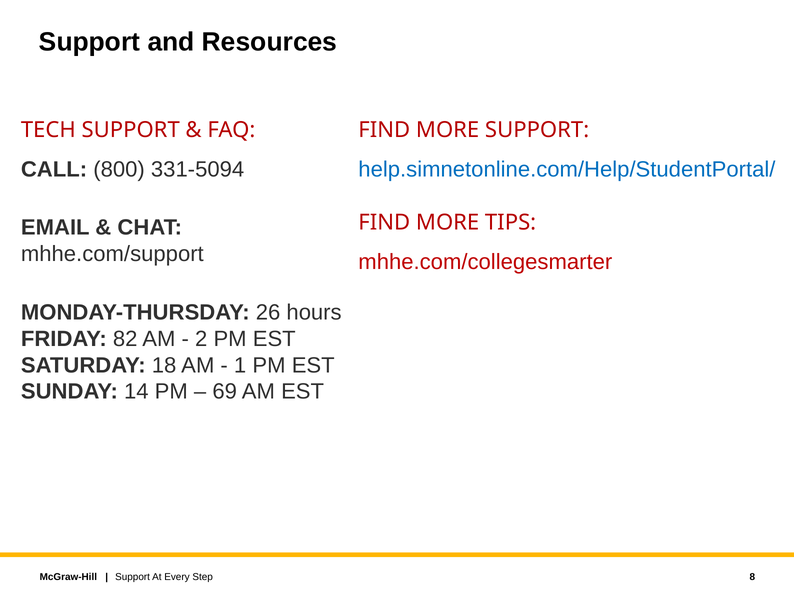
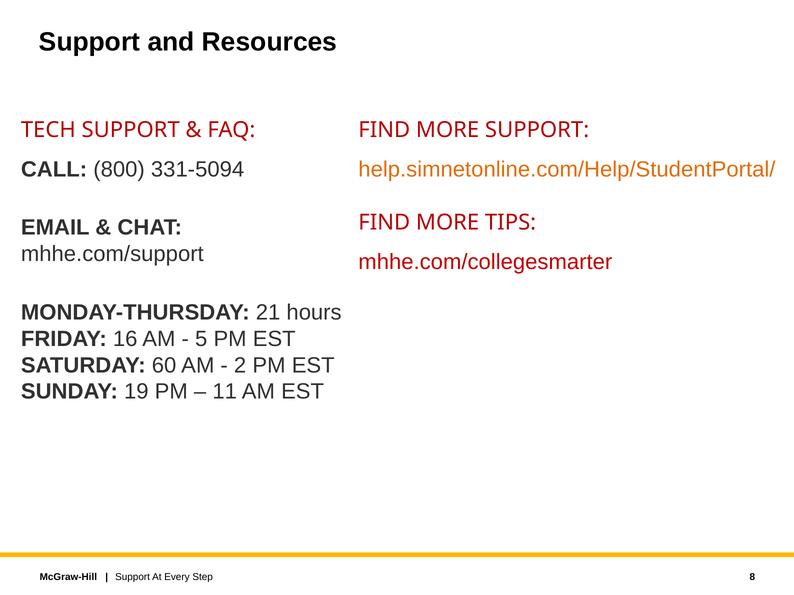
help.simnetonline.com/Help/StudentPortal/ colour: blue -> orange
26: 26 -> 21
82: 82 -> 16
2: 2 -> 5
18: 18 -> 60
1: 1 -> 2
14: 14 -> 19
69: 69 -> 11
